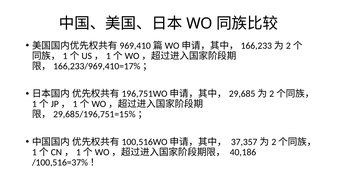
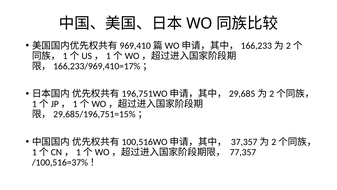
40,186: 40,186 -> 77,357
